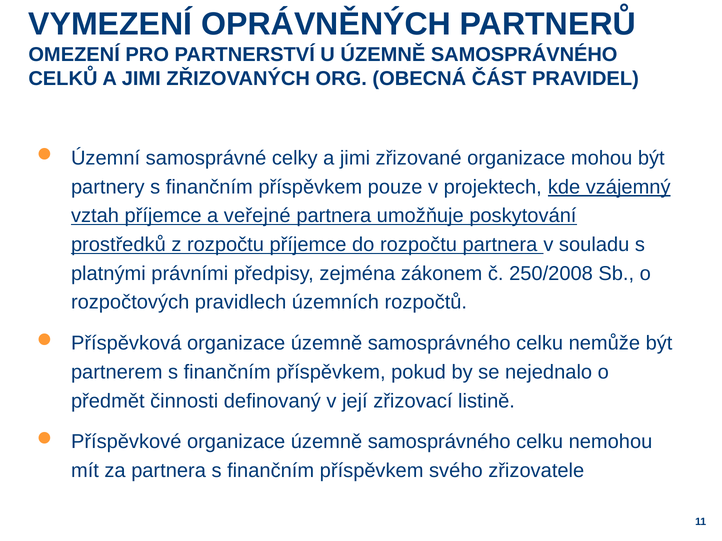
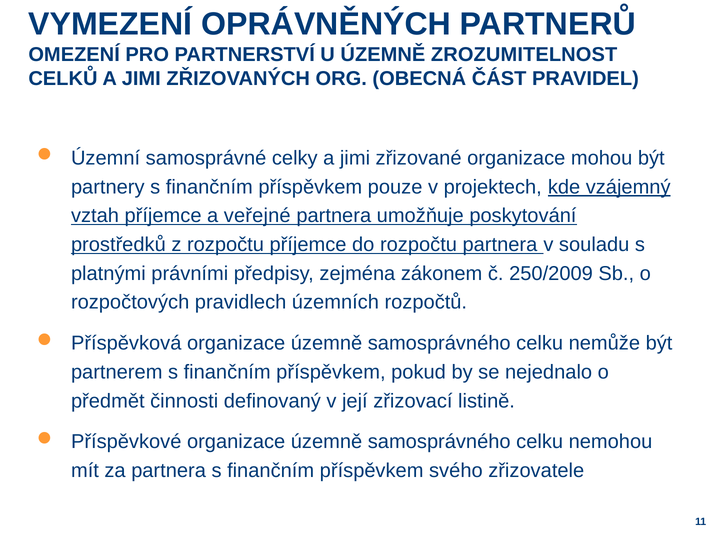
U ÚZEMNĚ SAMOSPRÁVNÉHO: SAMOSPRÁVNÉHO -> ZROZUMITELNOST
250/2008: 250/2008 -> 250/2009
